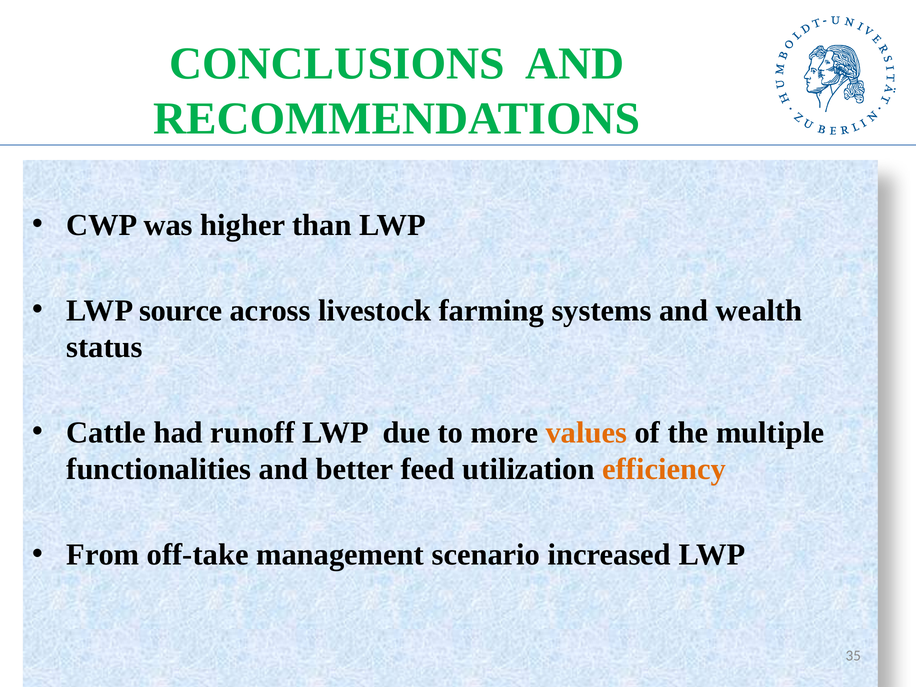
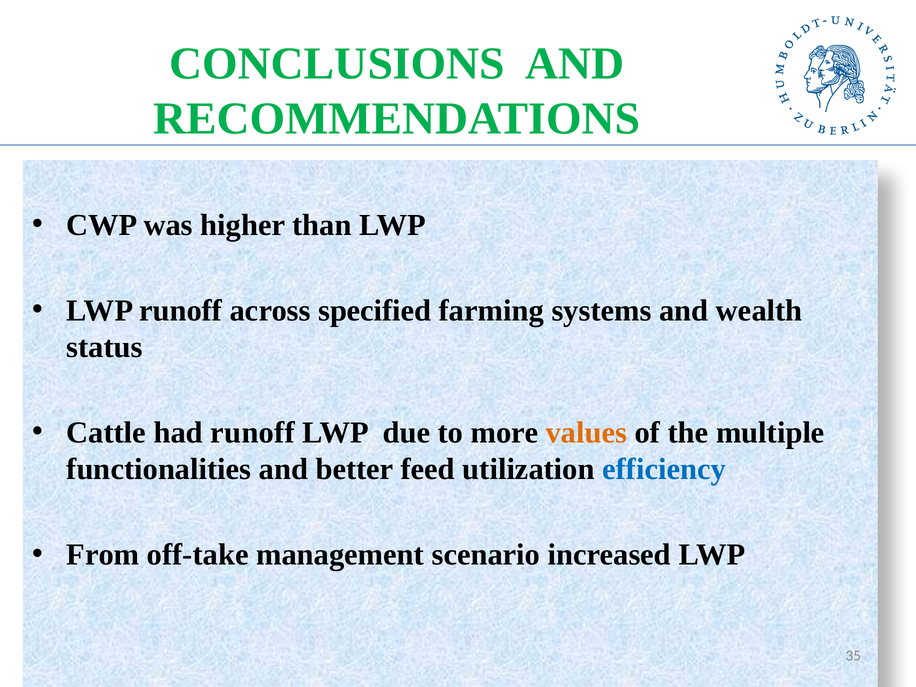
LWP source: source -> runoff
livestock: livestock -> specified
efficiency colour: orange -> blue
